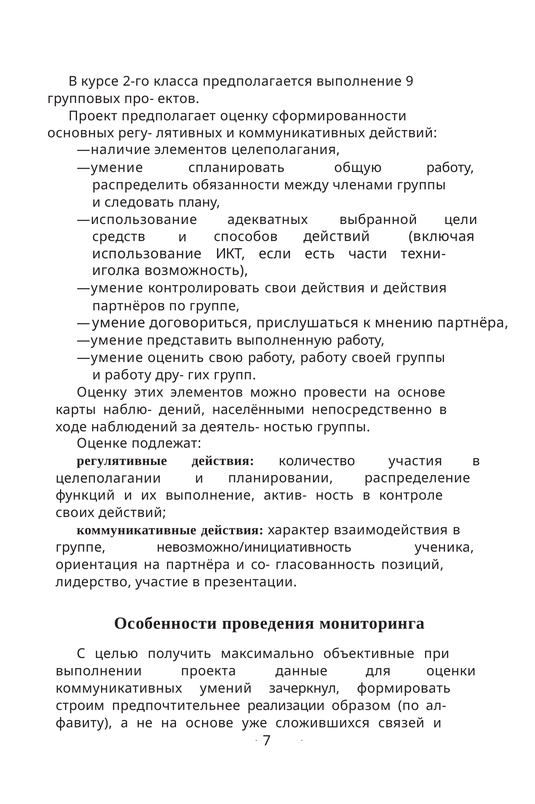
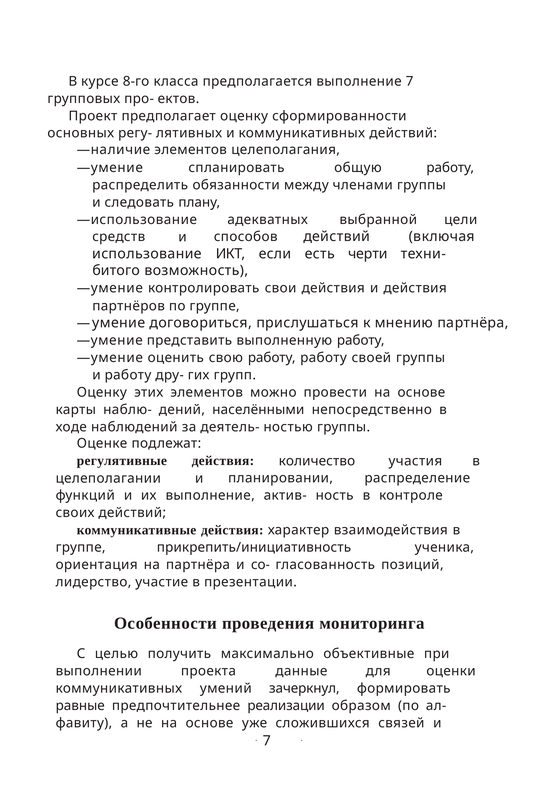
2-го: 2-го -> 8-го
выполнение 9: 9 -> 7
части: части -> черти
иголка: иголка -> битого
невозможно/инициативность: невозможно/инициативность -> прикрепить/инициативность
строим: строим -> равные
